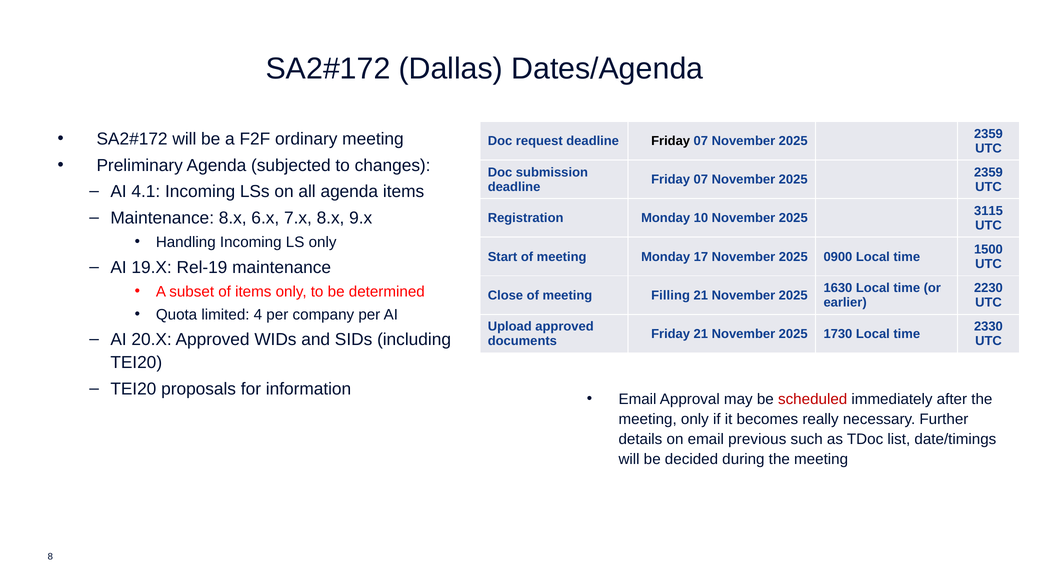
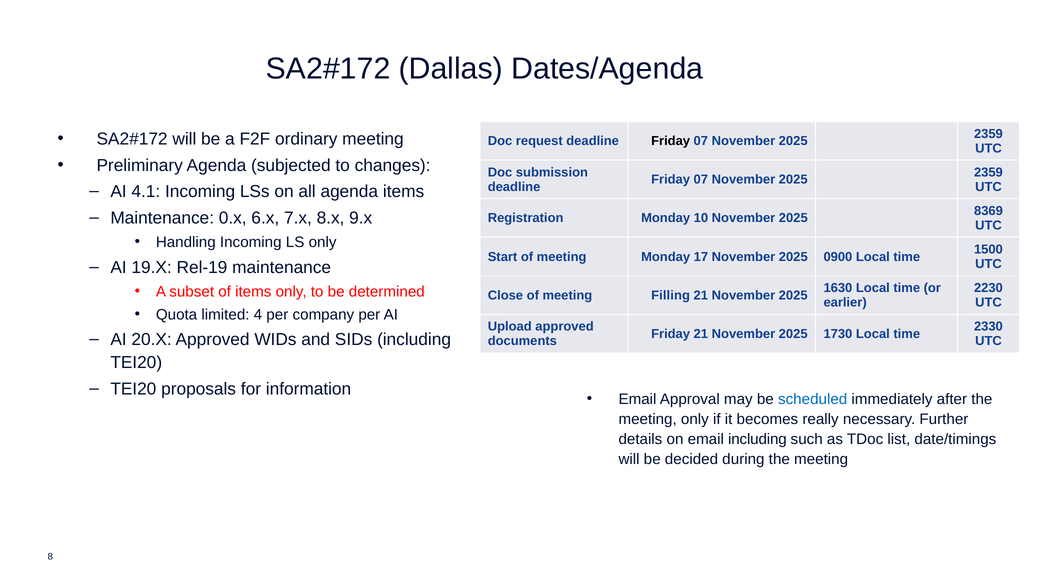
3115: 3115 -> 8369
Maintenance 8.x: 8.x -> 0.x
scheduled colour: red -> blue
email previous: previous -> including
